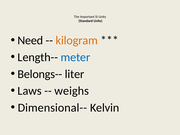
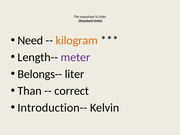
meter colour: blue -> purple
Laws: Laws -> Than
weighs: weighs -> correct
Dimensional--: Dimensional-- -> Introduction--
